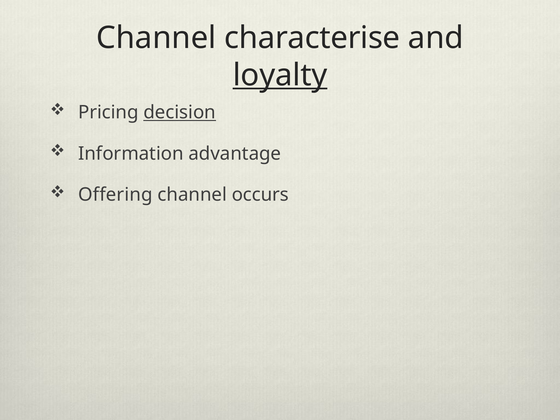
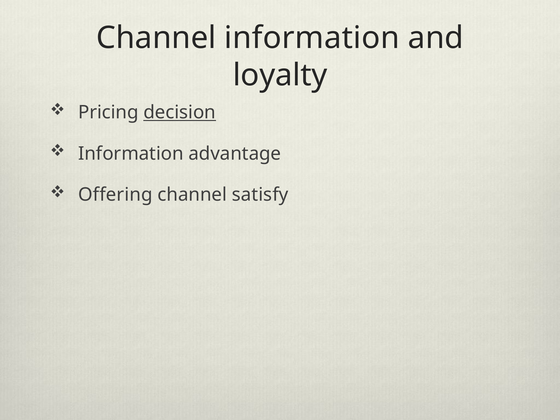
Channel characterise: characterise -> information
loyalty underline: present -> none
occurs: occurs -> satisfy
